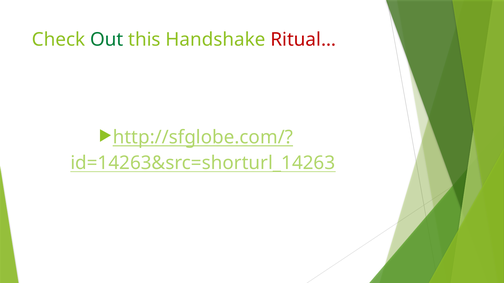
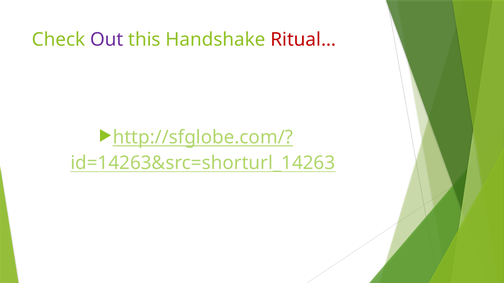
Out colour: green -> purple
